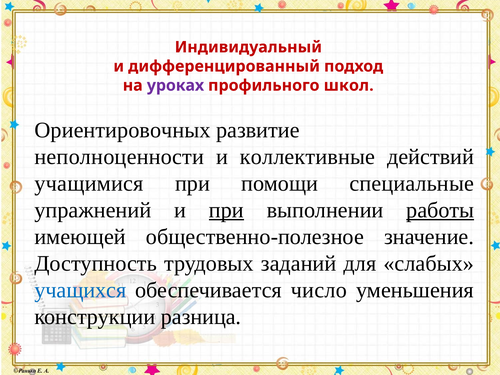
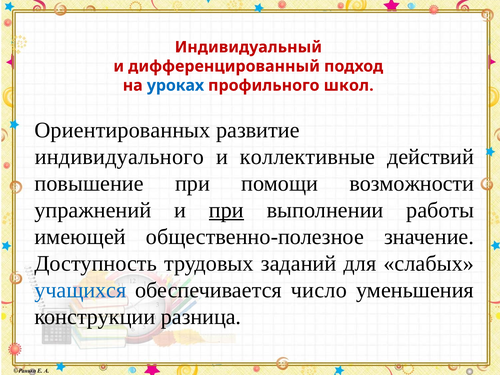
уроках colour: purple -> blue
Ориентировочных: Ориентировочных -> Ориентированных
неполноценности: неполноценности -> индивидуального
учащимися: учащимися -> повышение
специальные: специальные -> возможности
работы underline: present -> none
